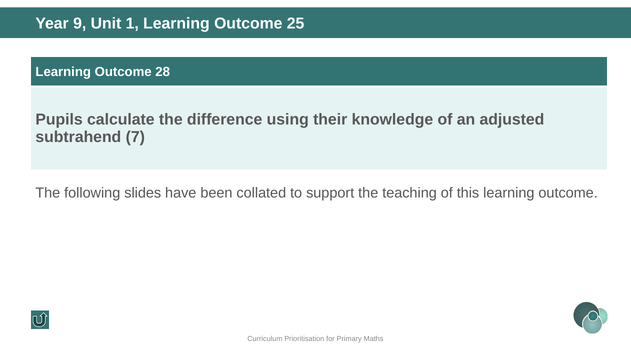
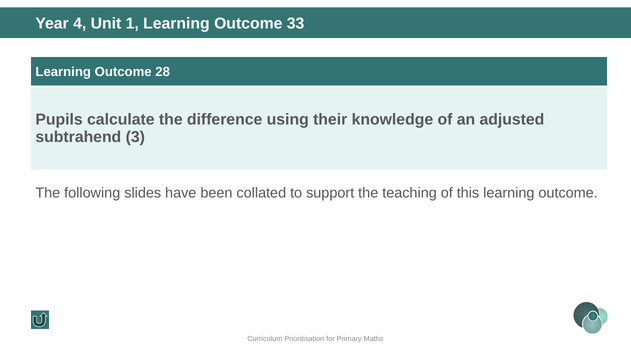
9: 9 -> 4
25: 25 -> 33
7: 7 -> 3
